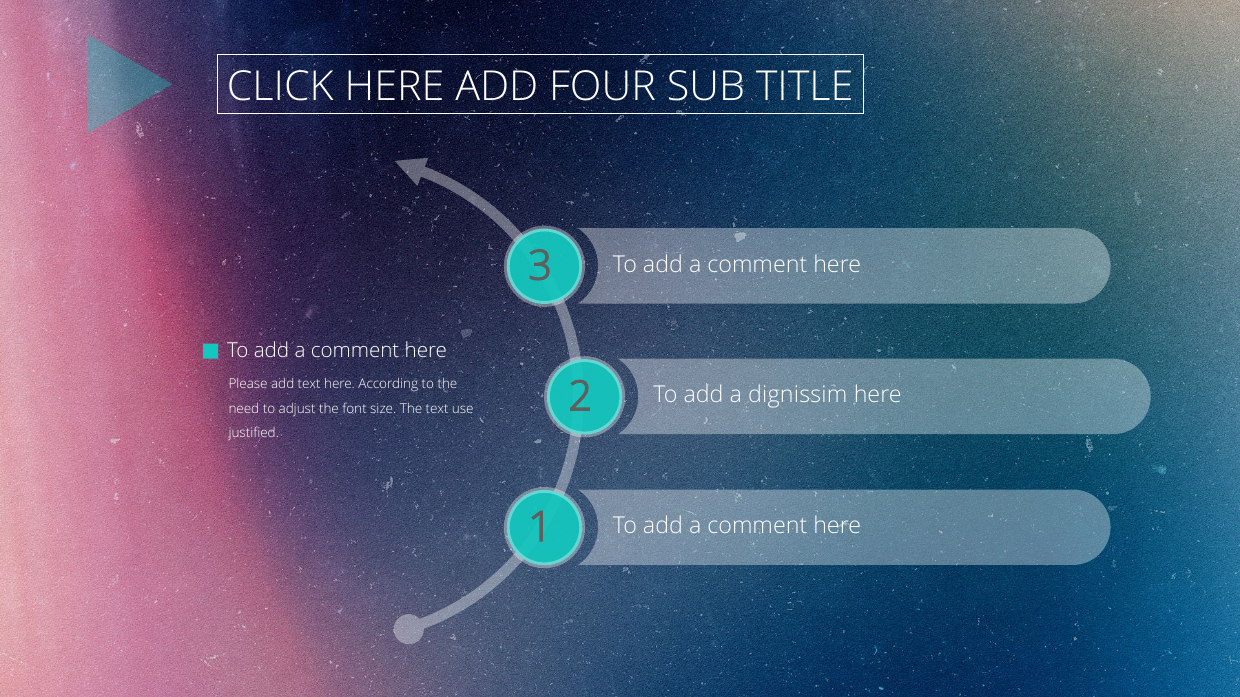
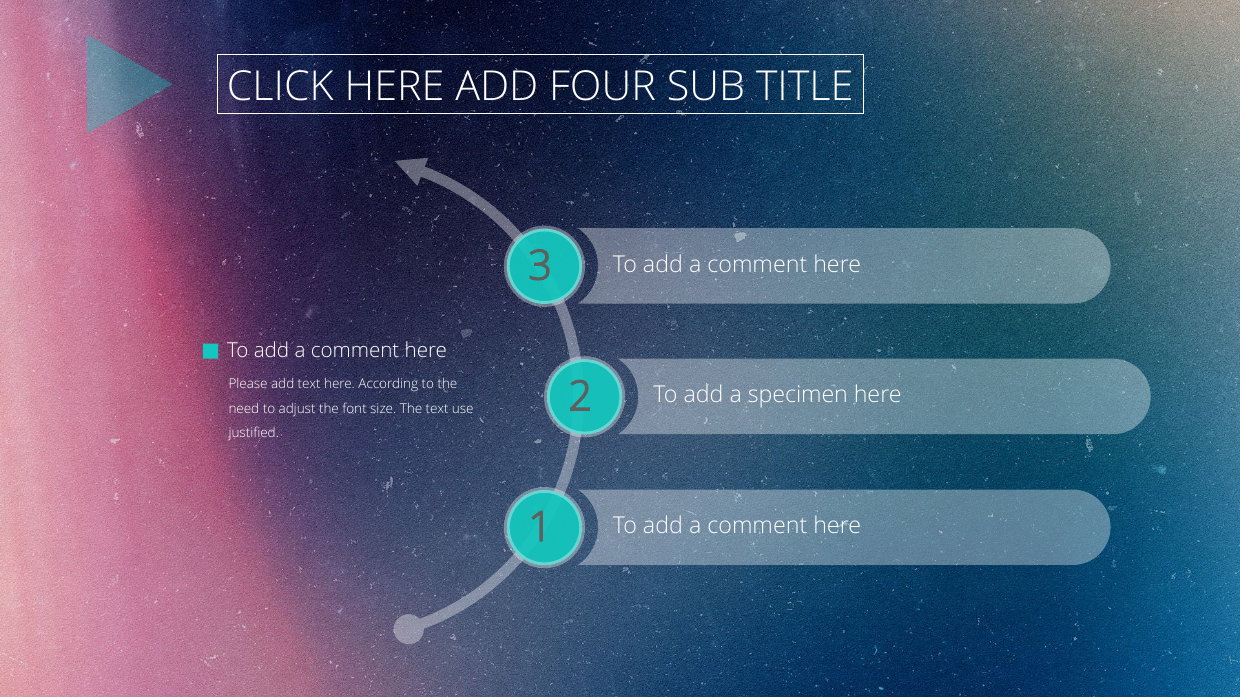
dignissim: dignissim -> specimen
